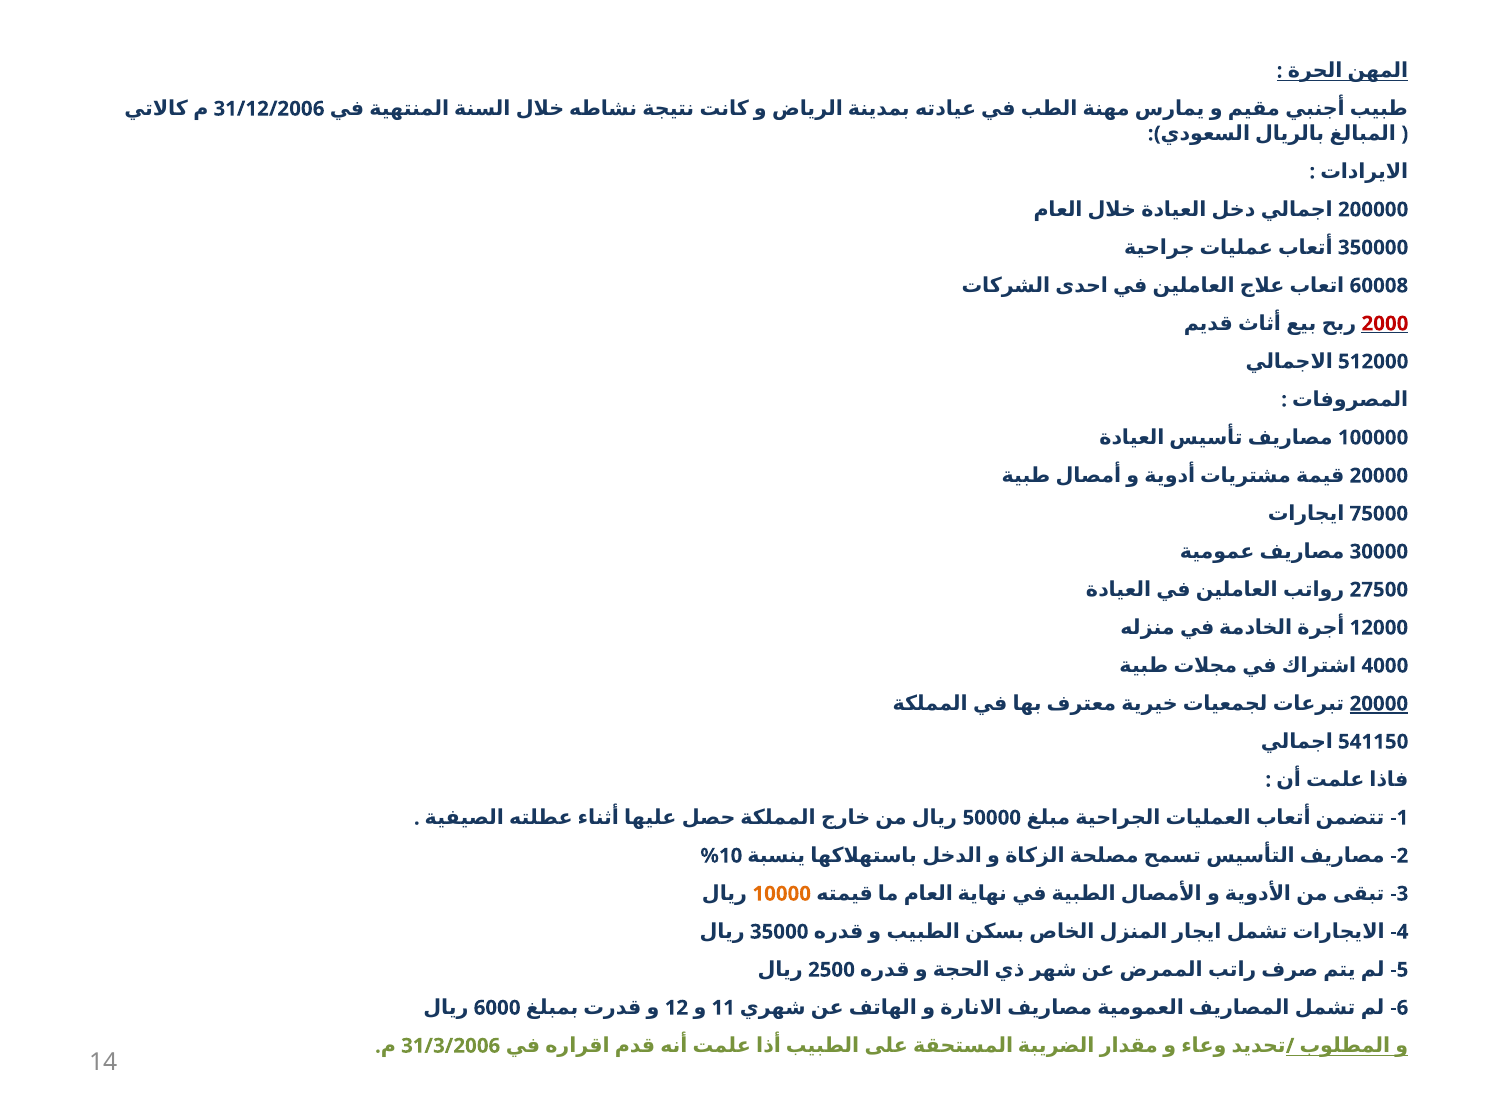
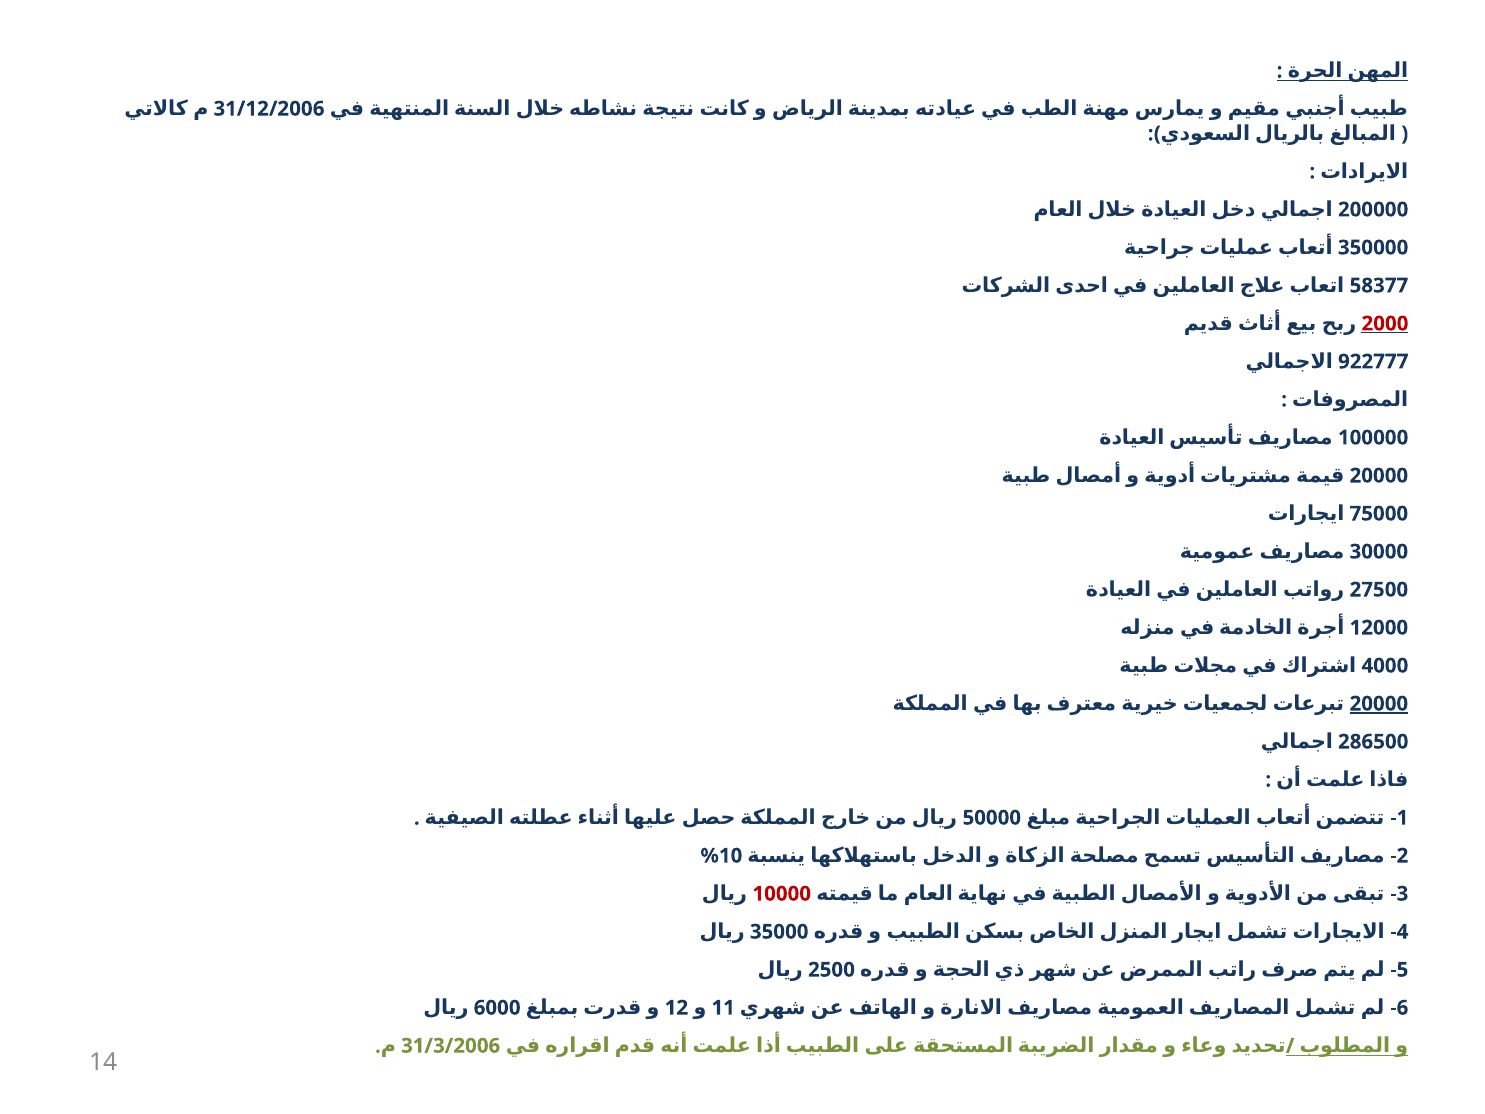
60008: 60008 -> 58377
512000: 512000 -> 922777
541150: 541150 -> 286500
10000 colour: orange -> red
